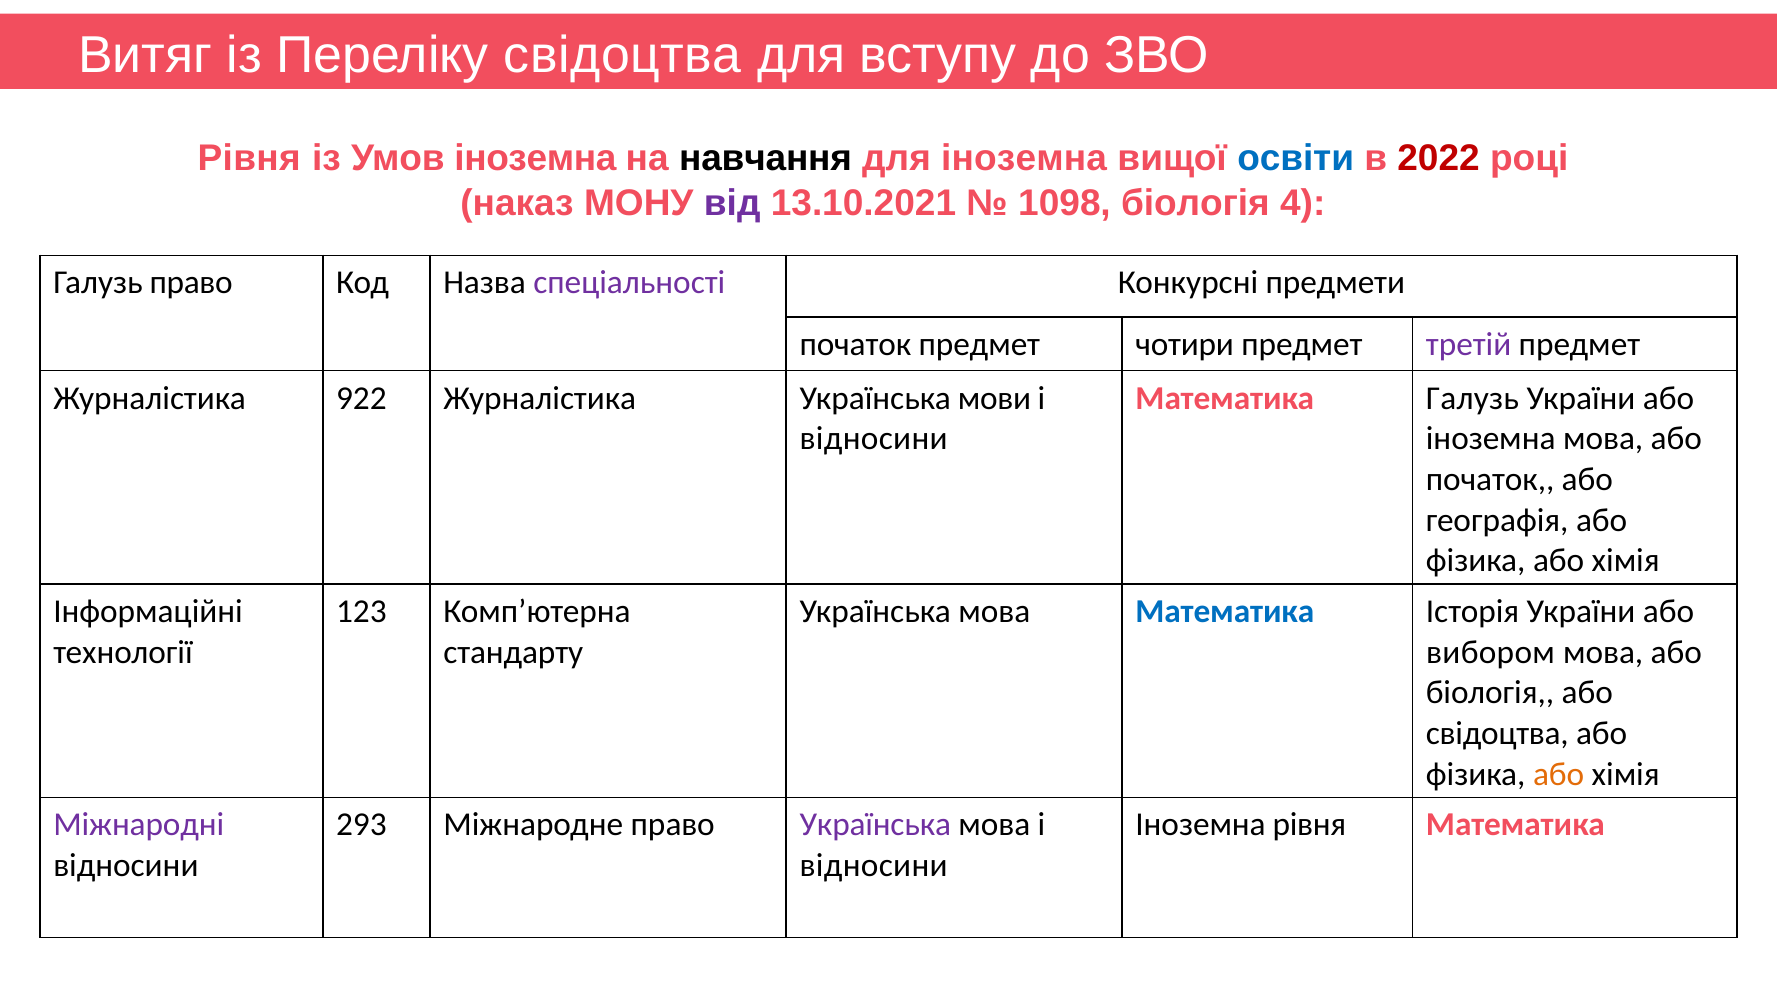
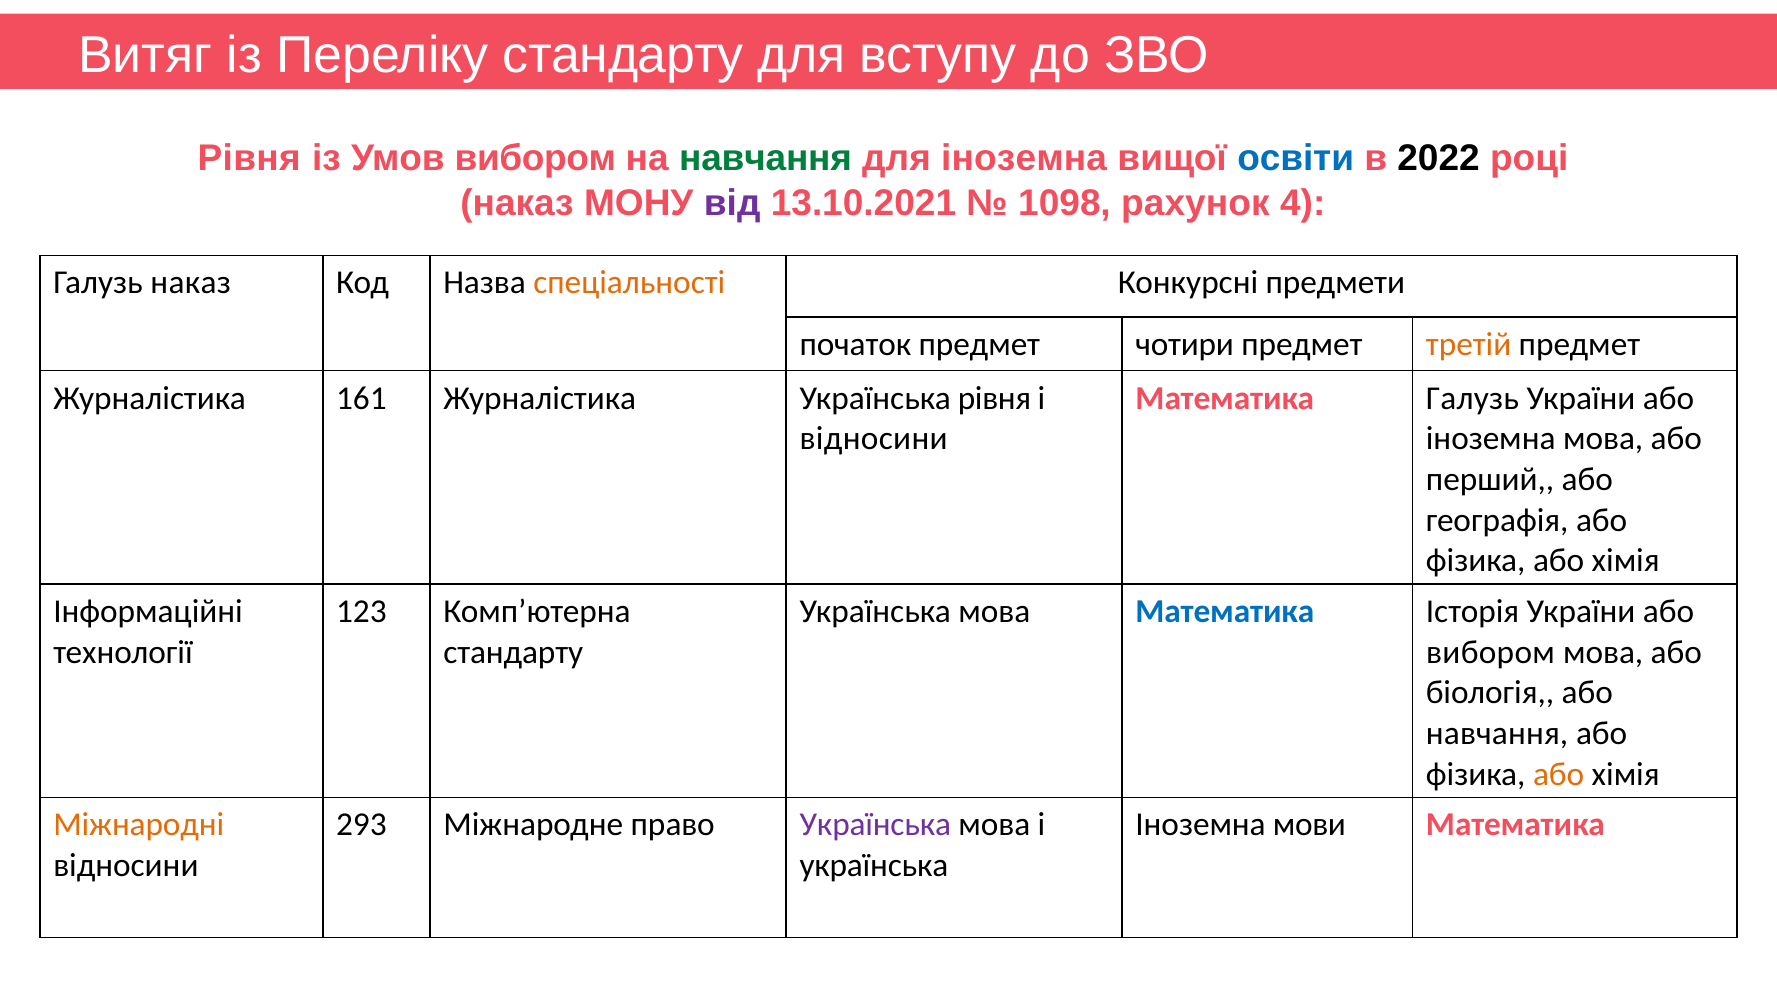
Переліку свідоцтва: свідоцтва -> стандарту
Умов іноземна: іноземна -> вибором
навчання at (766, 159) colour: black -> green
2022 colour: red -> black
1098 біологія: біологія -> рахунок
Галузь право: право -> наказ
спеціальності colour: purple -> orange
третій colour: purple -> orange
922: 922 -> 161
Українська мови: мови -> рівня
початок at (1490, 479): початок -> перший
свідоцтва at (1497, 733): свідоцтва -> навчання
Міжнародні colour: purple -> orange
Іноземна рівня: рівня -> мови
відносини at (874, 865): відносини -> українська
